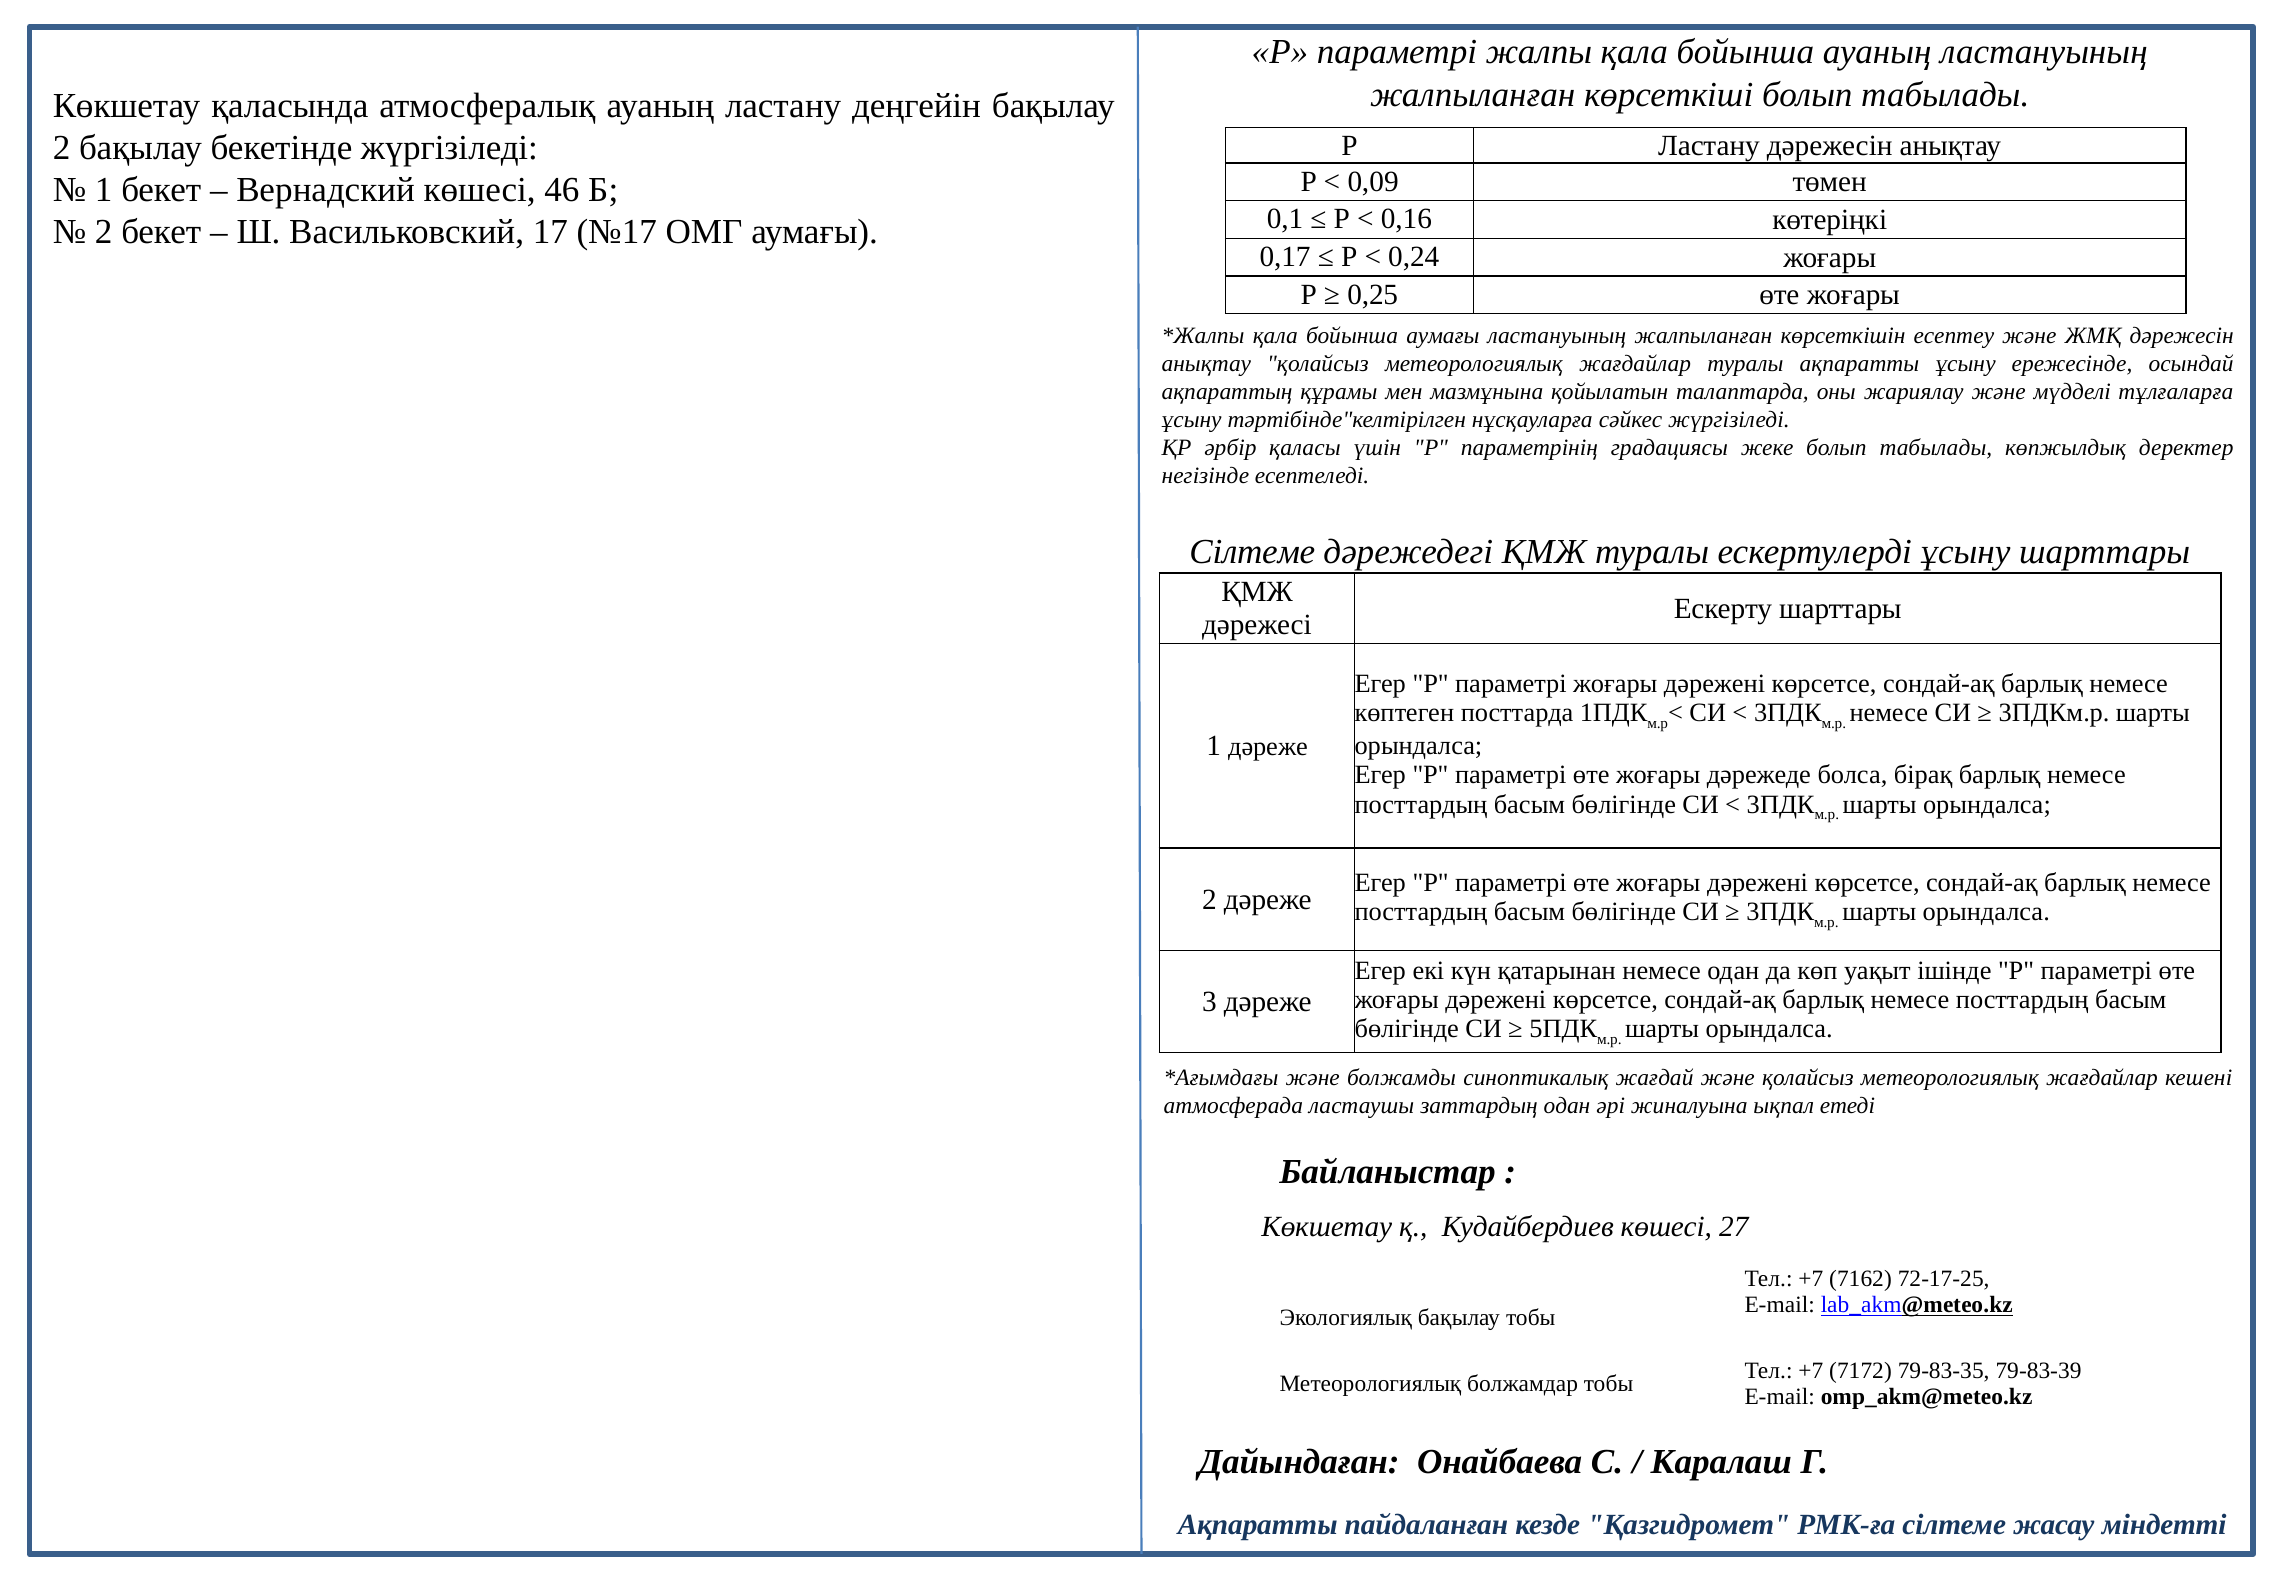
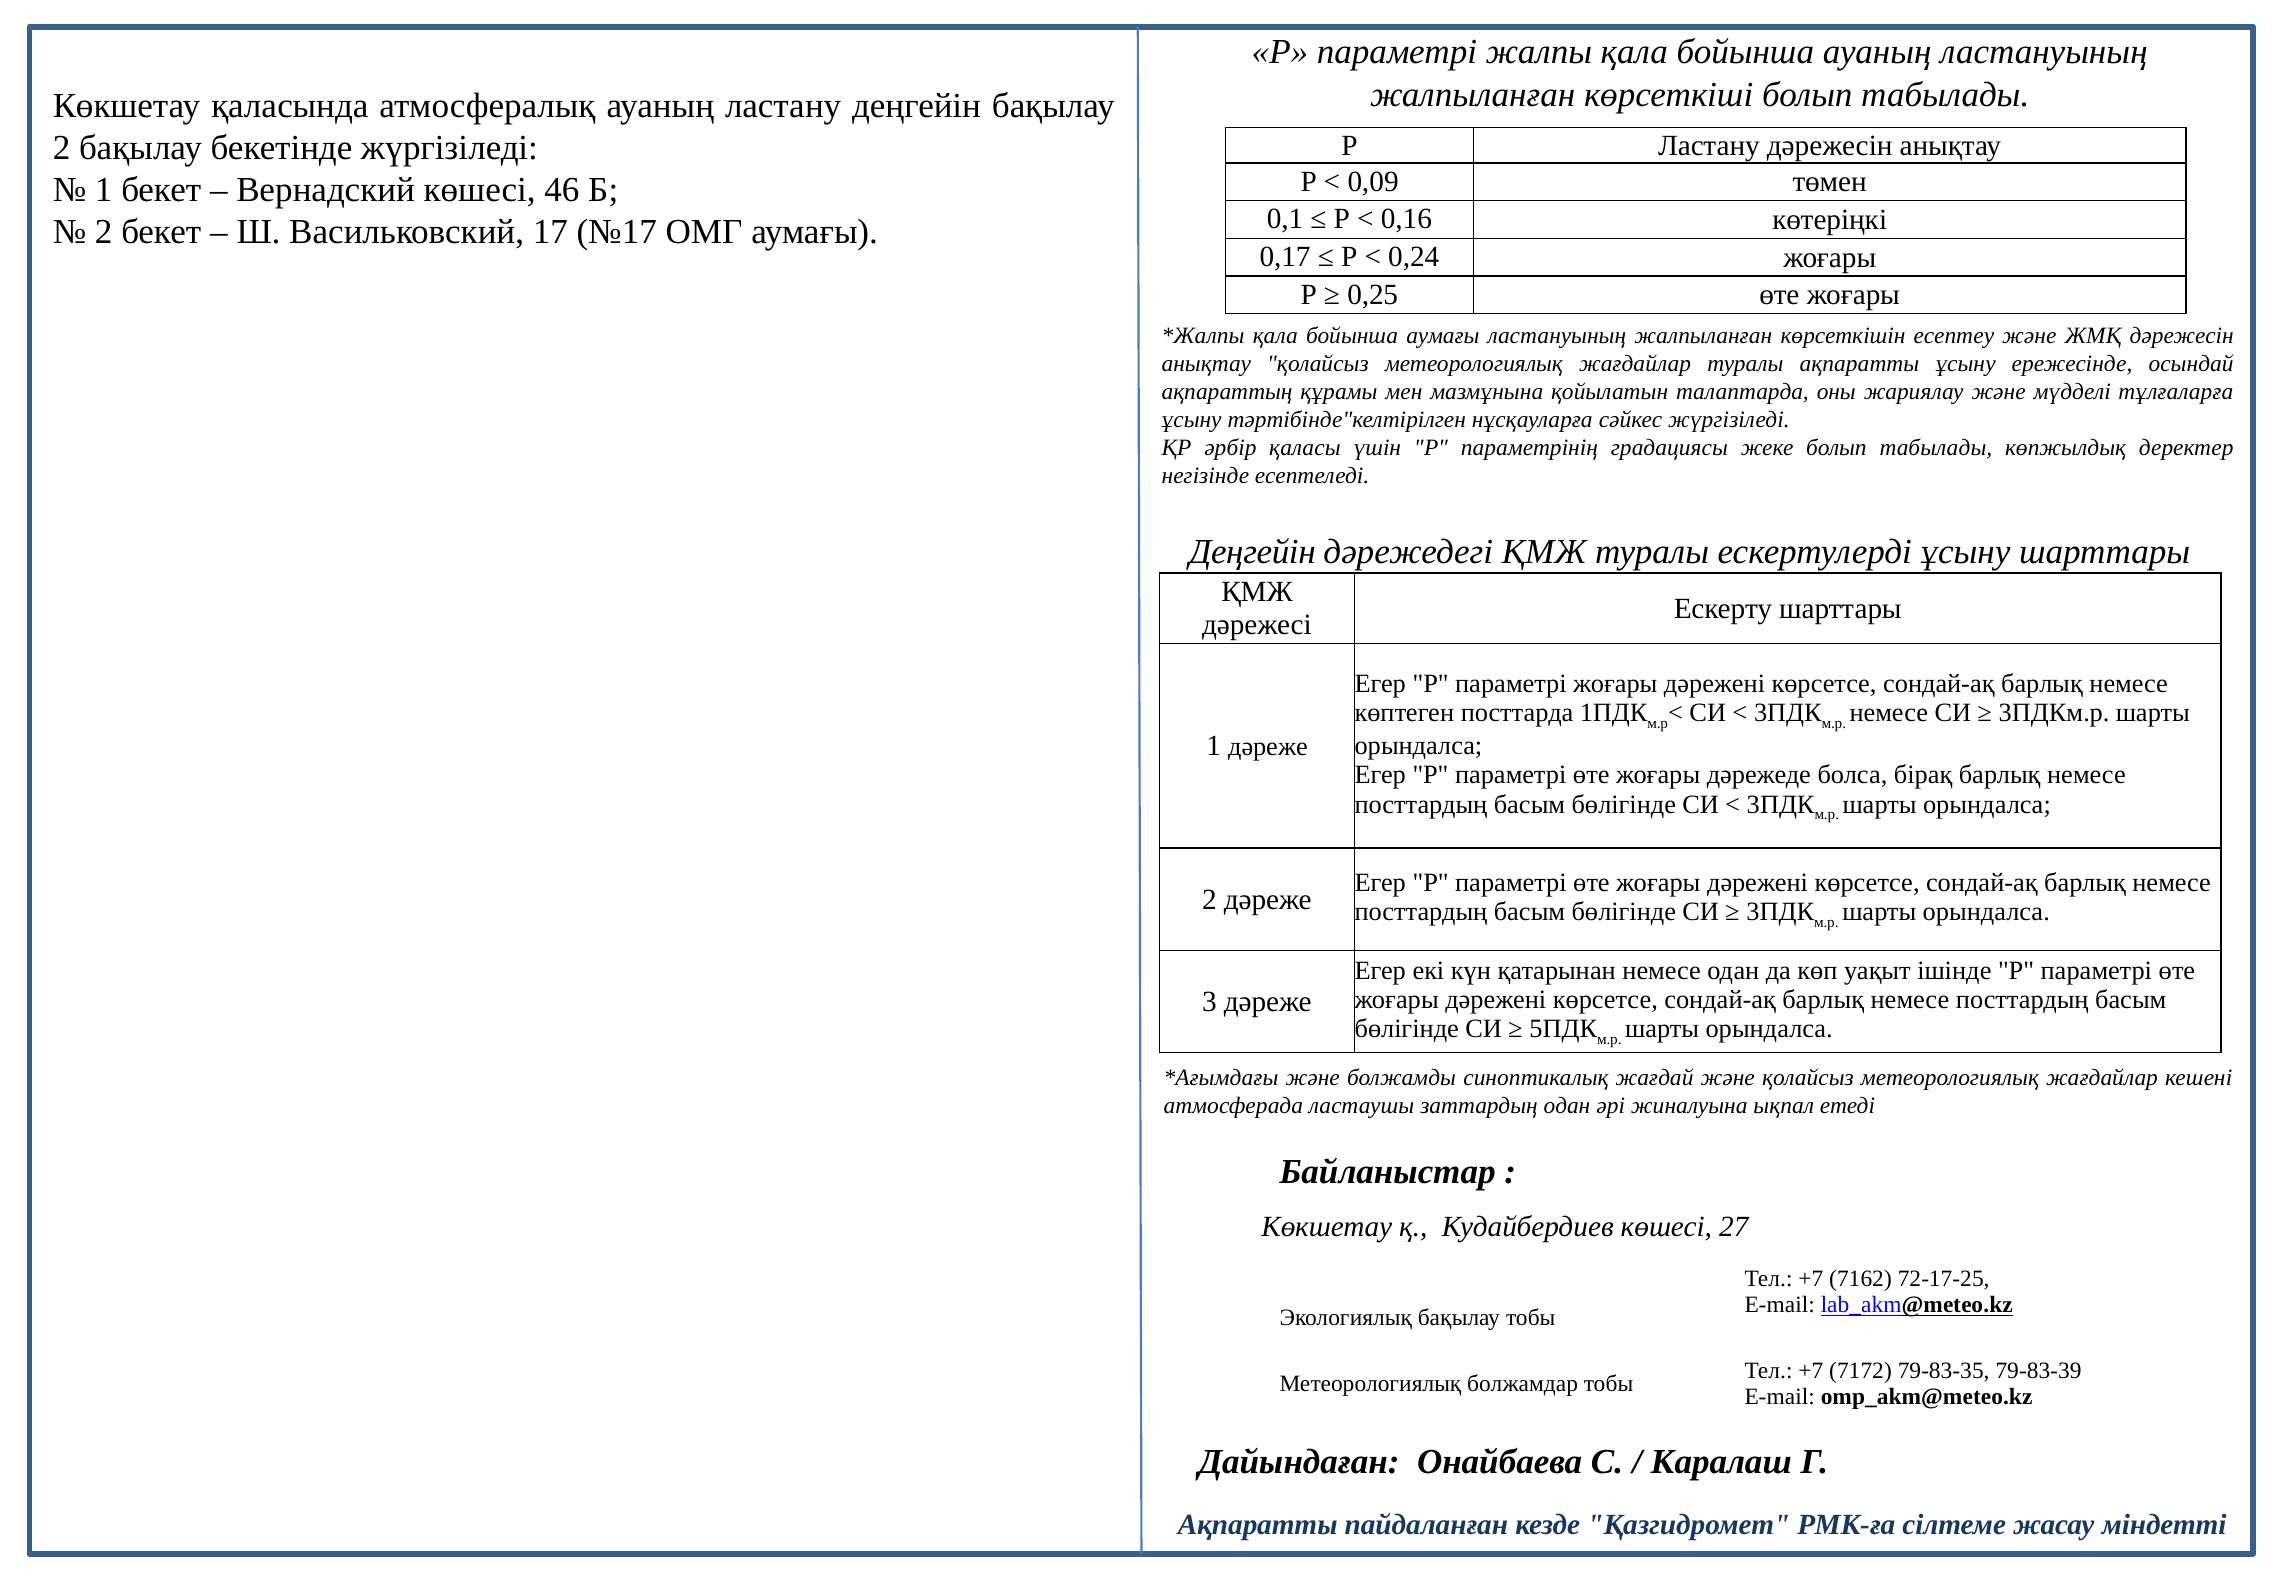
Сілтеме at (1252, 551): Сілтеме -> Деңгейін
